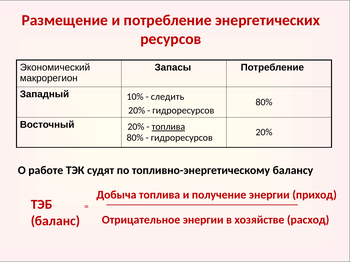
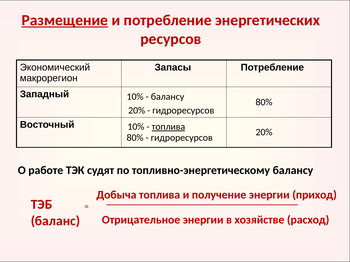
Размещение underline: none -> present
следить at (168, 97): следить -> балансу
20% at (136, 127): 20% -> 10%
